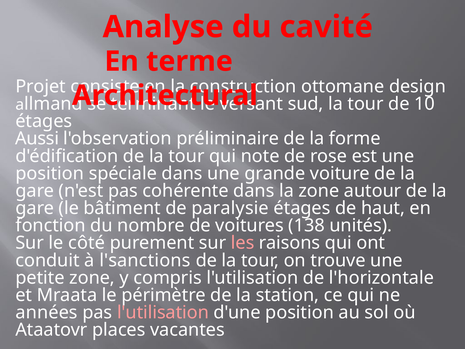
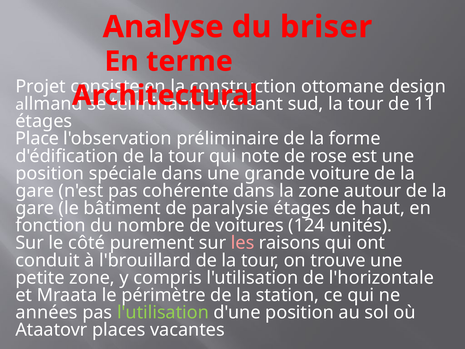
cavité: cavité -> briser
10: 10 -> 11
Aussi: Aussi -> Place
138: 138 -> 124
l'sanctions: l'sanctions -> l'brouillard
l'utilisation at (163, 312) colour: pink -> light green
